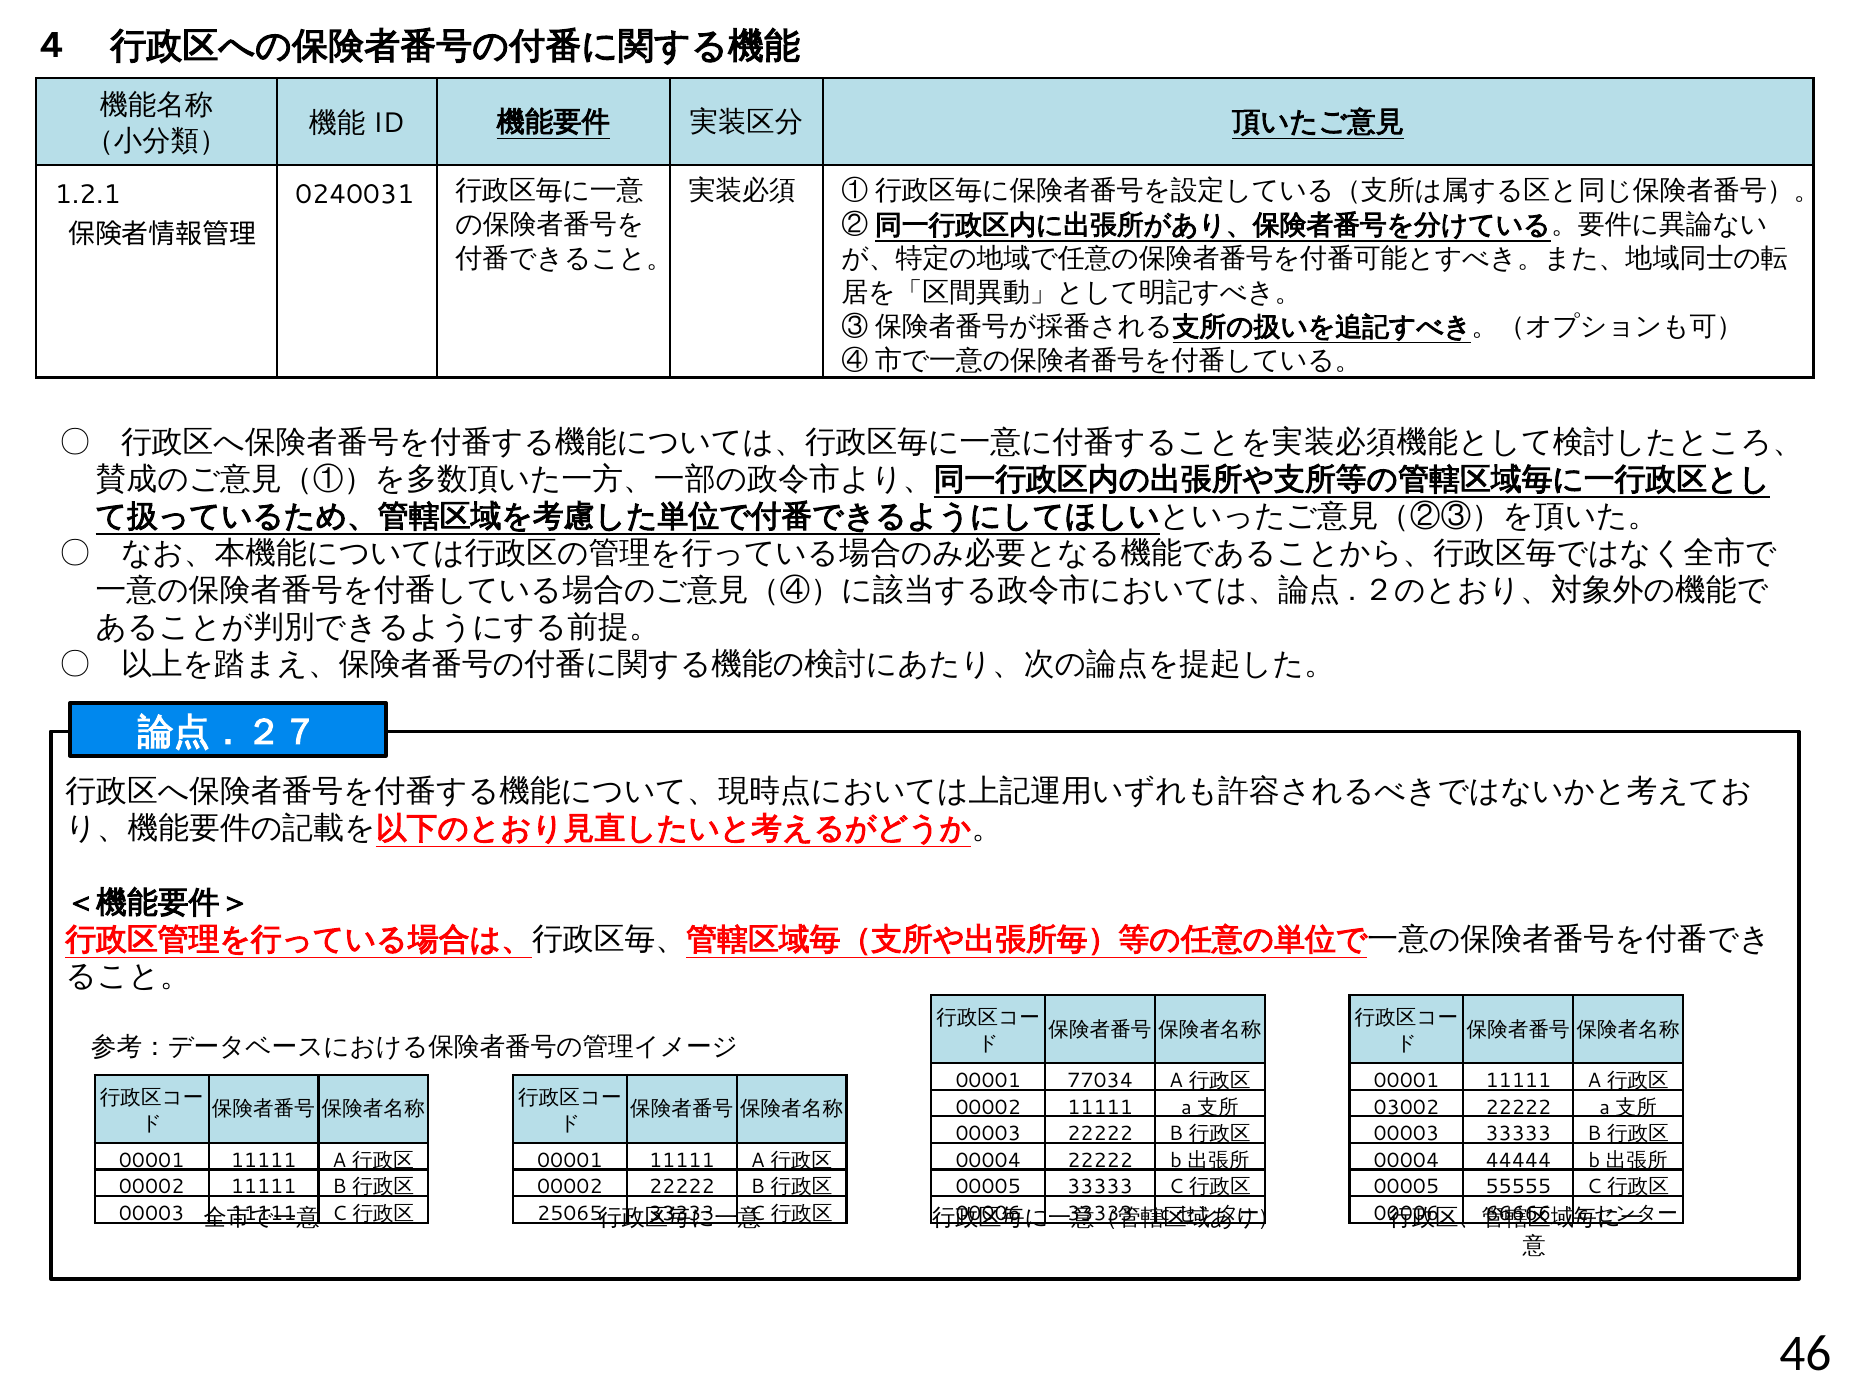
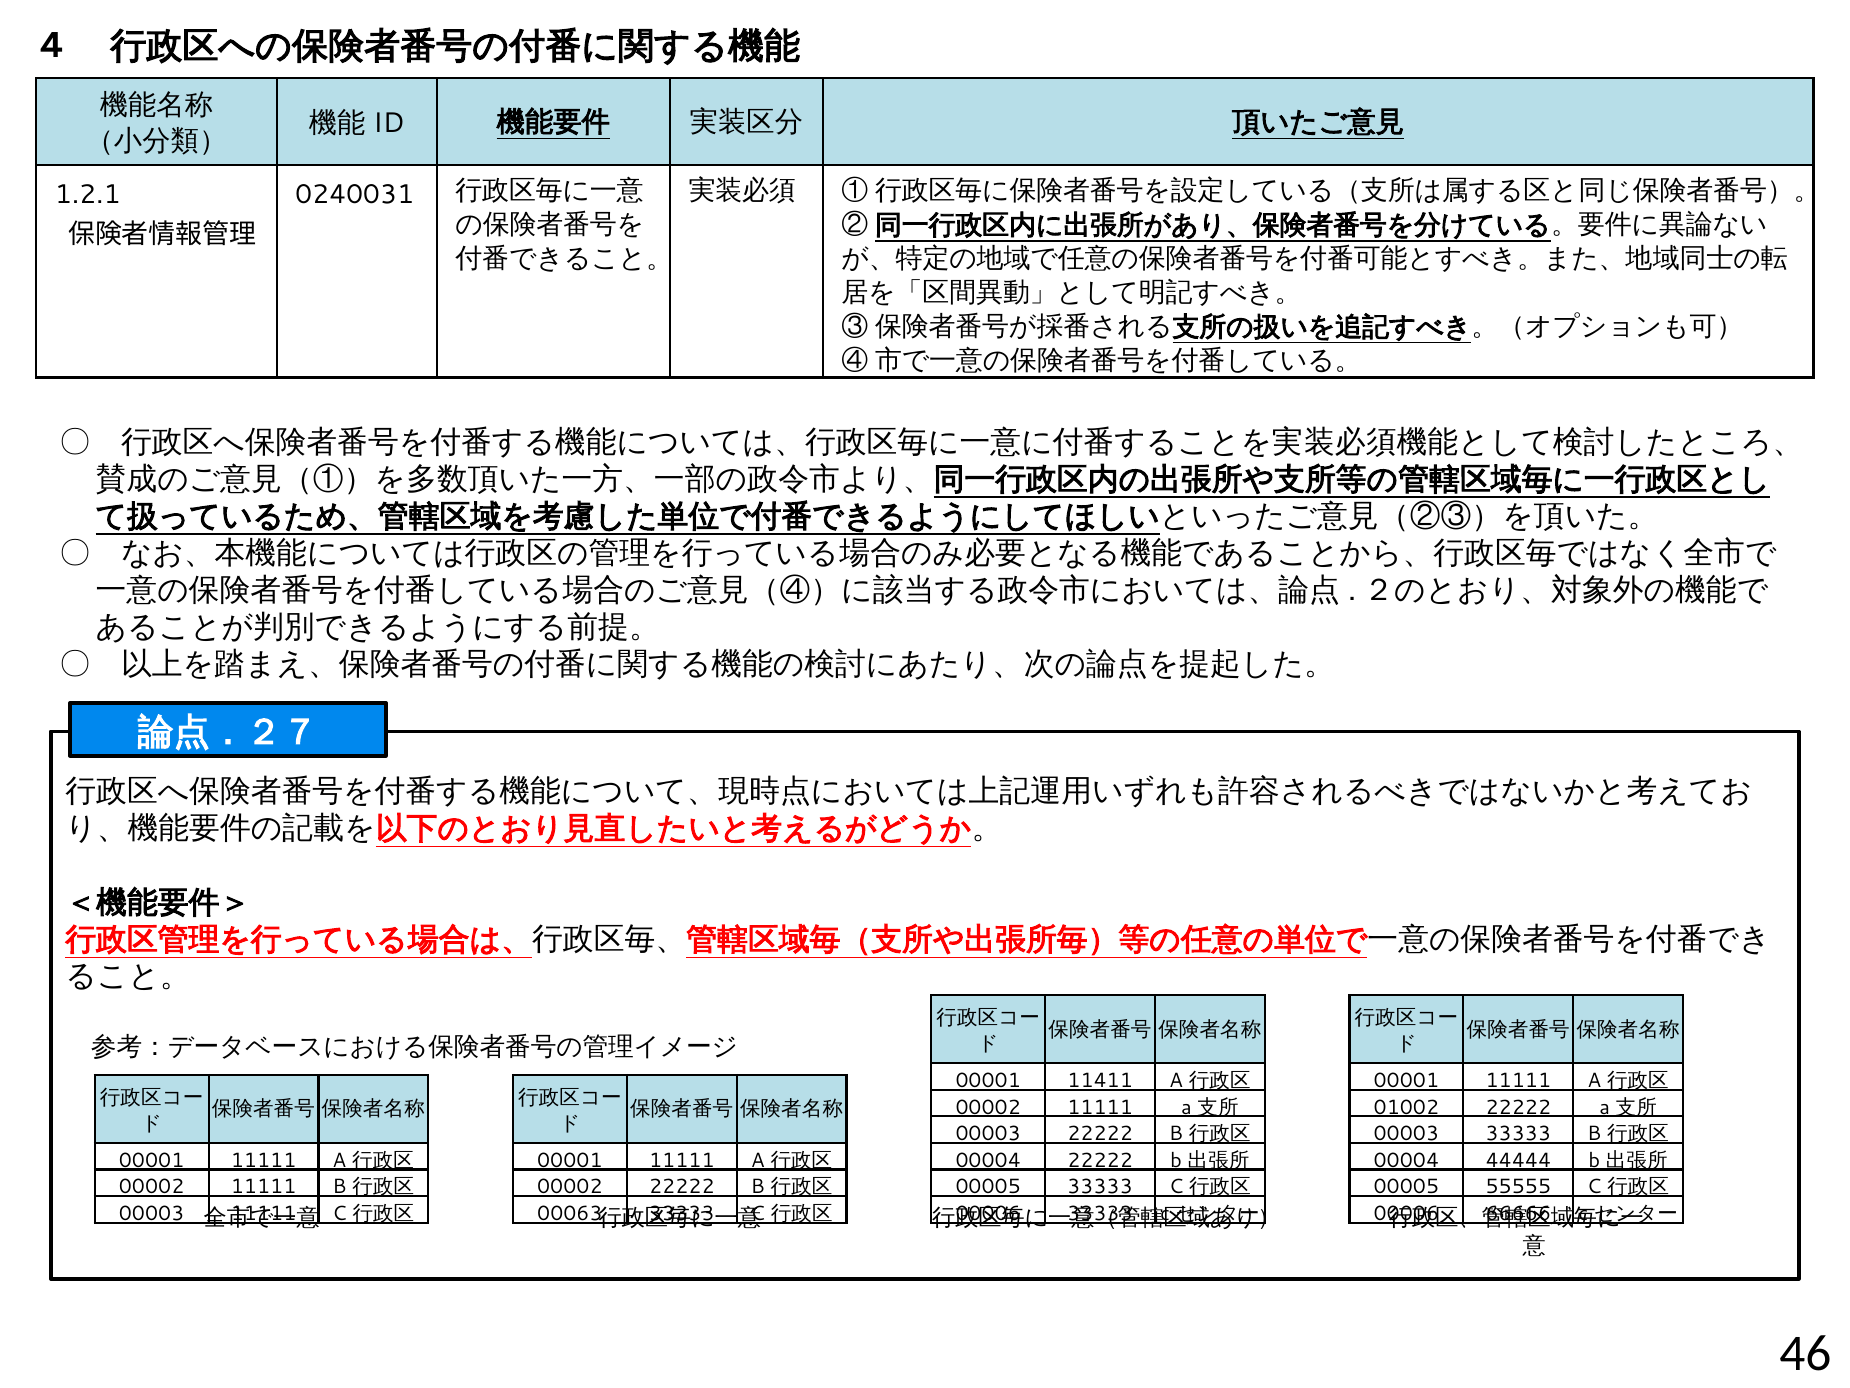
77034: 77034 -> 11411
03002: 03002 -> 01002
25065: 25065 -> 00063
